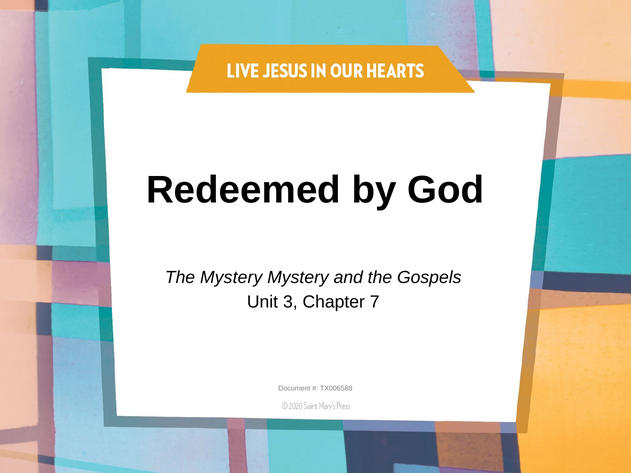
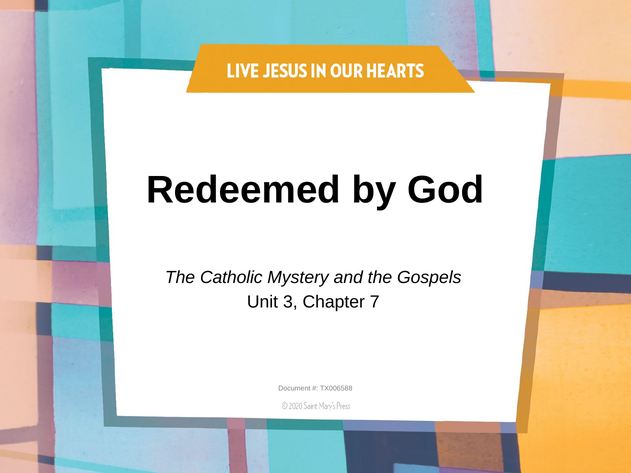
The Mystery: Mystery -> Catholic
